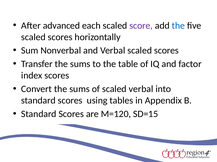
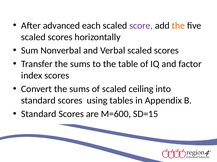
the at (178, 26) colour: blue -> orange
scaled verbal: verbal -> ceiling
M=120: M=120 -> M=600
